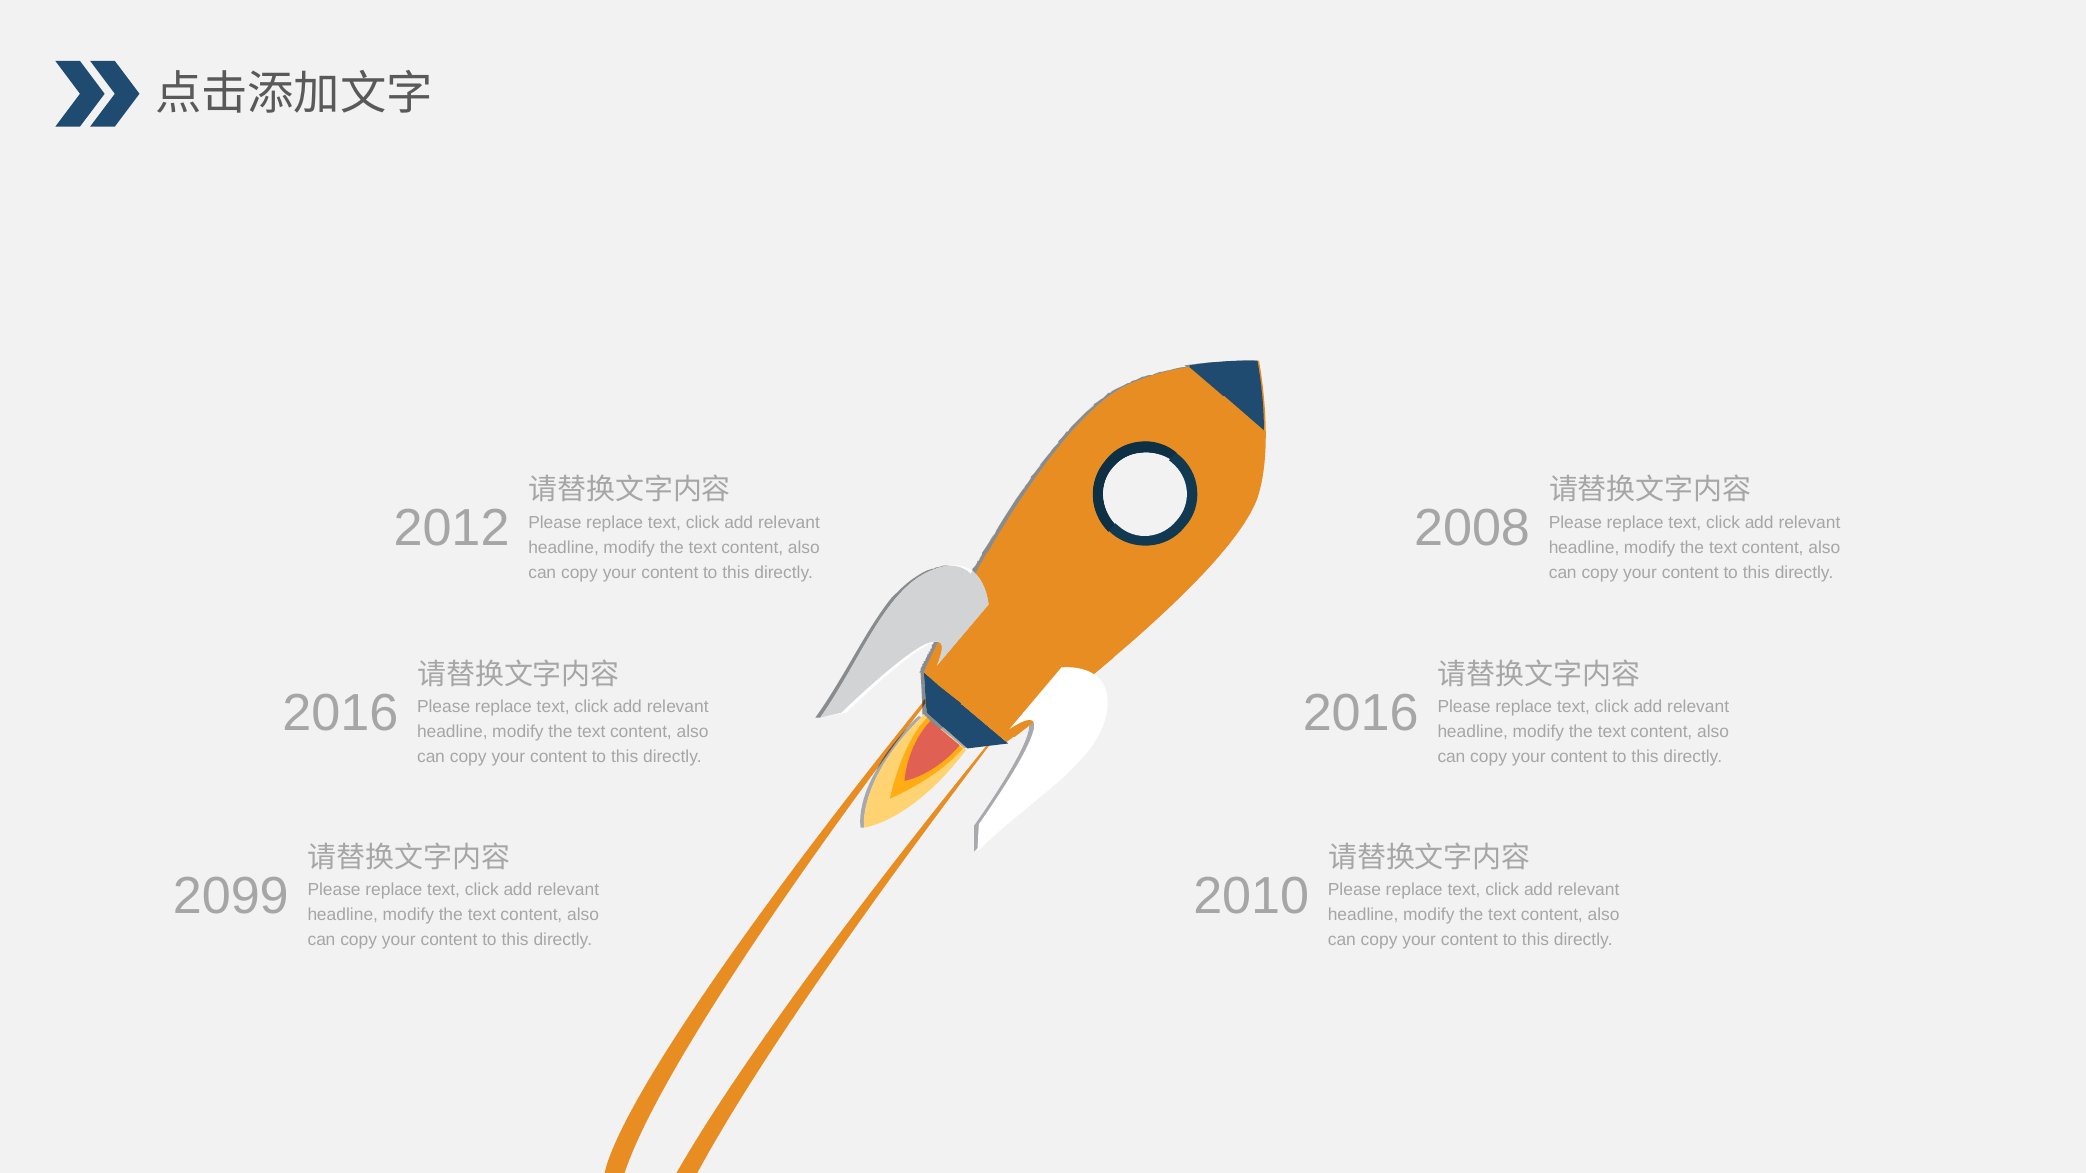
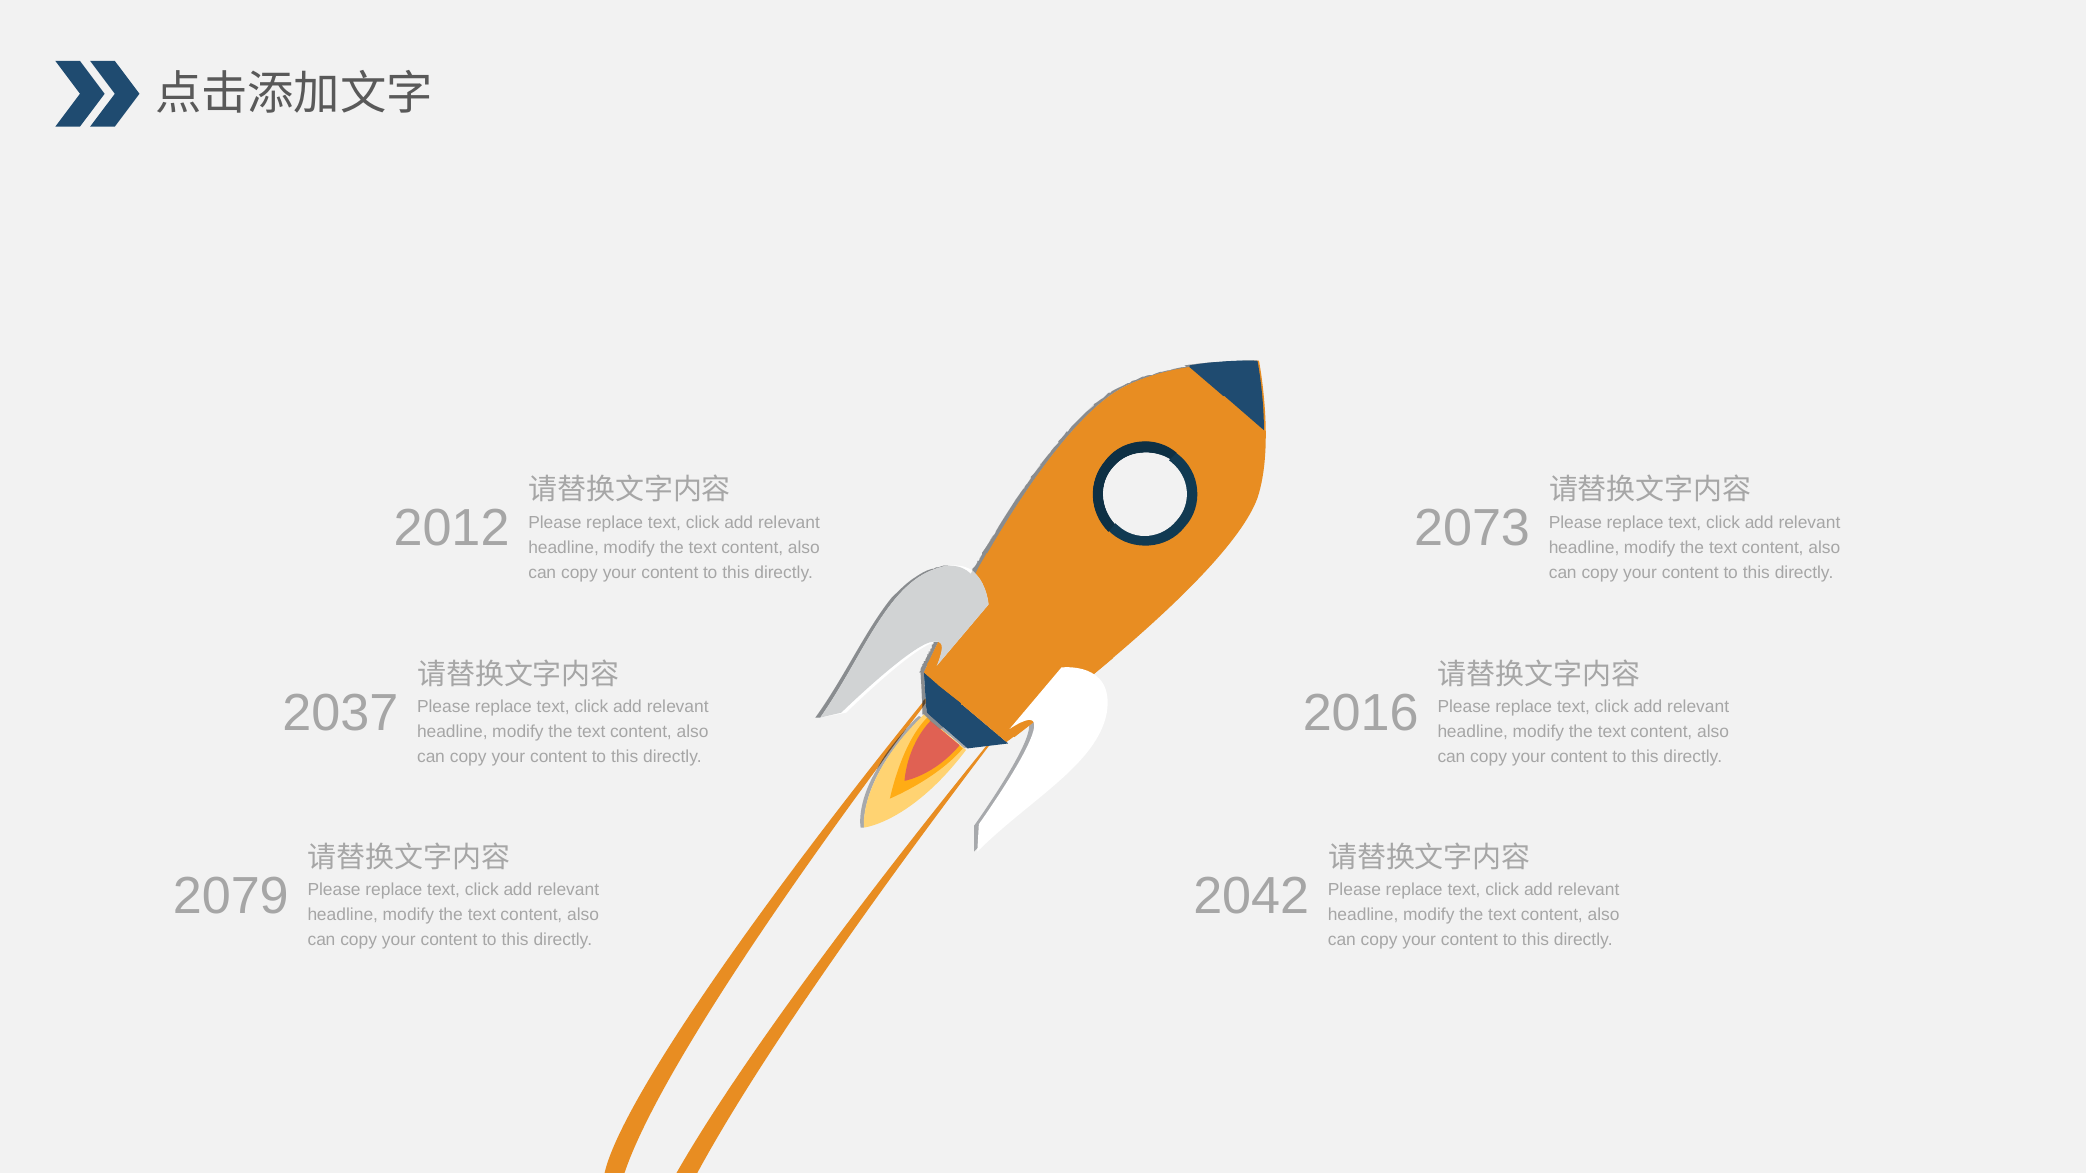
2008: 2008 -> 2073
2016 at (340, 714): 2016 -> 2037
2099: 2099 -> 2079
2010: 2010 -> 2042
